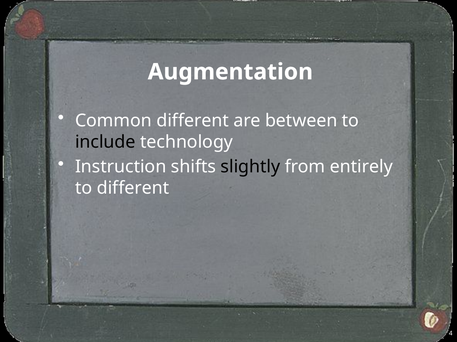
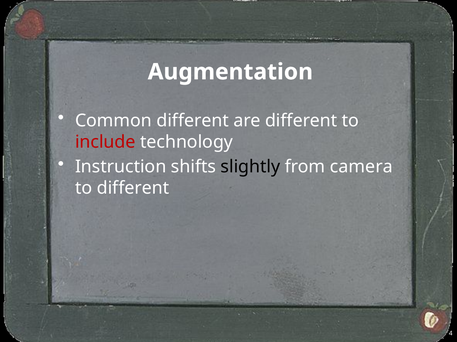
are between: between -> different
include colour: black -> red
entirely: entirely -> camera
